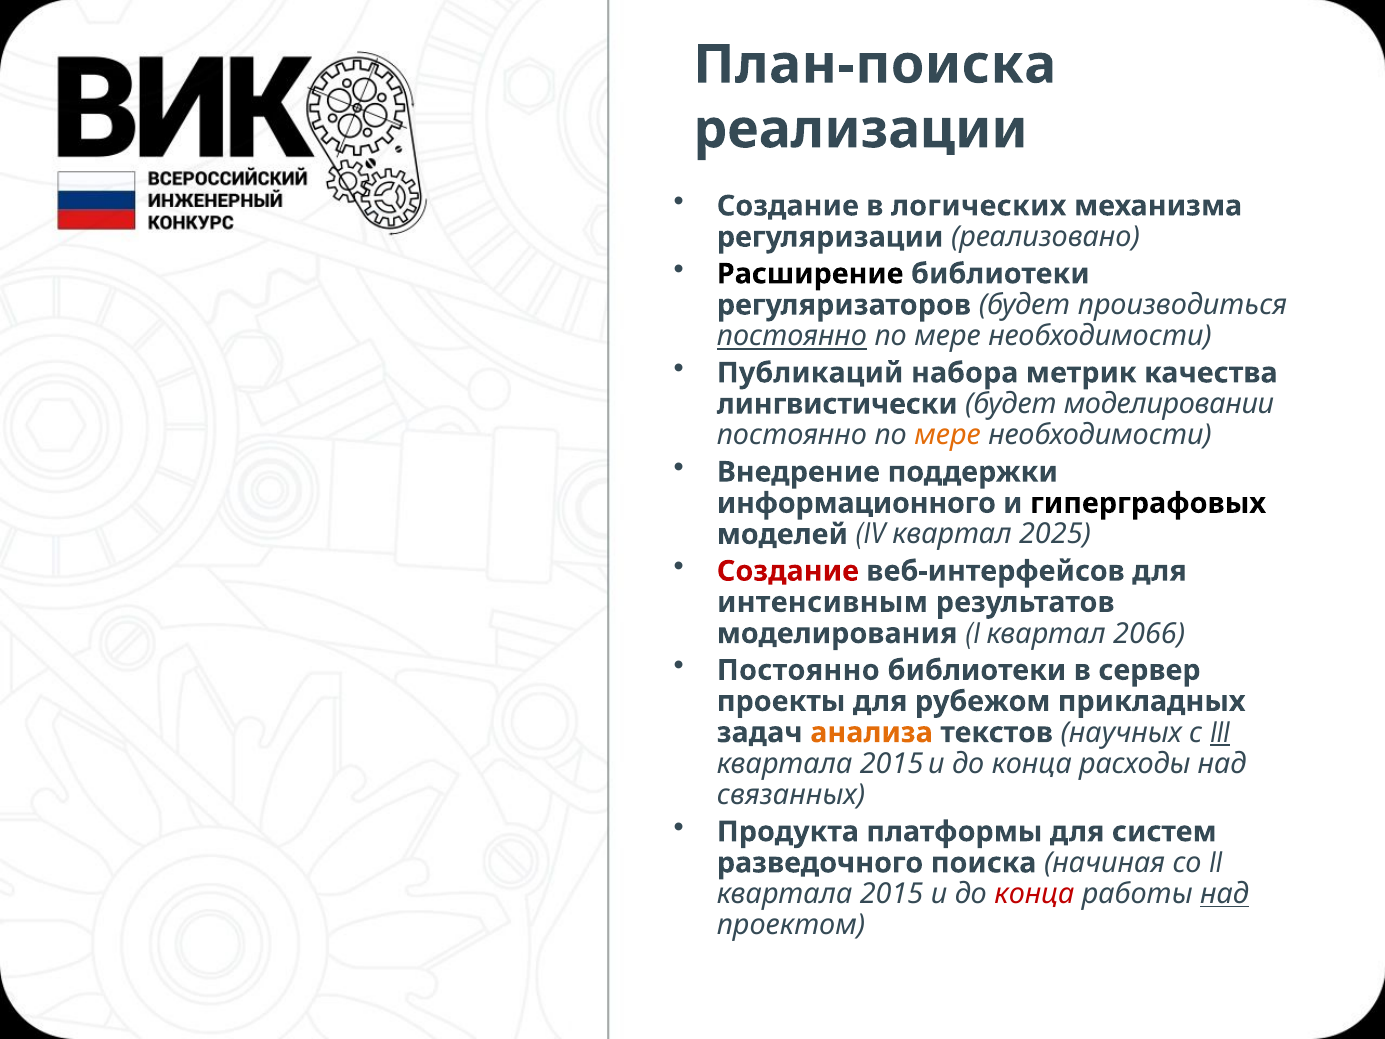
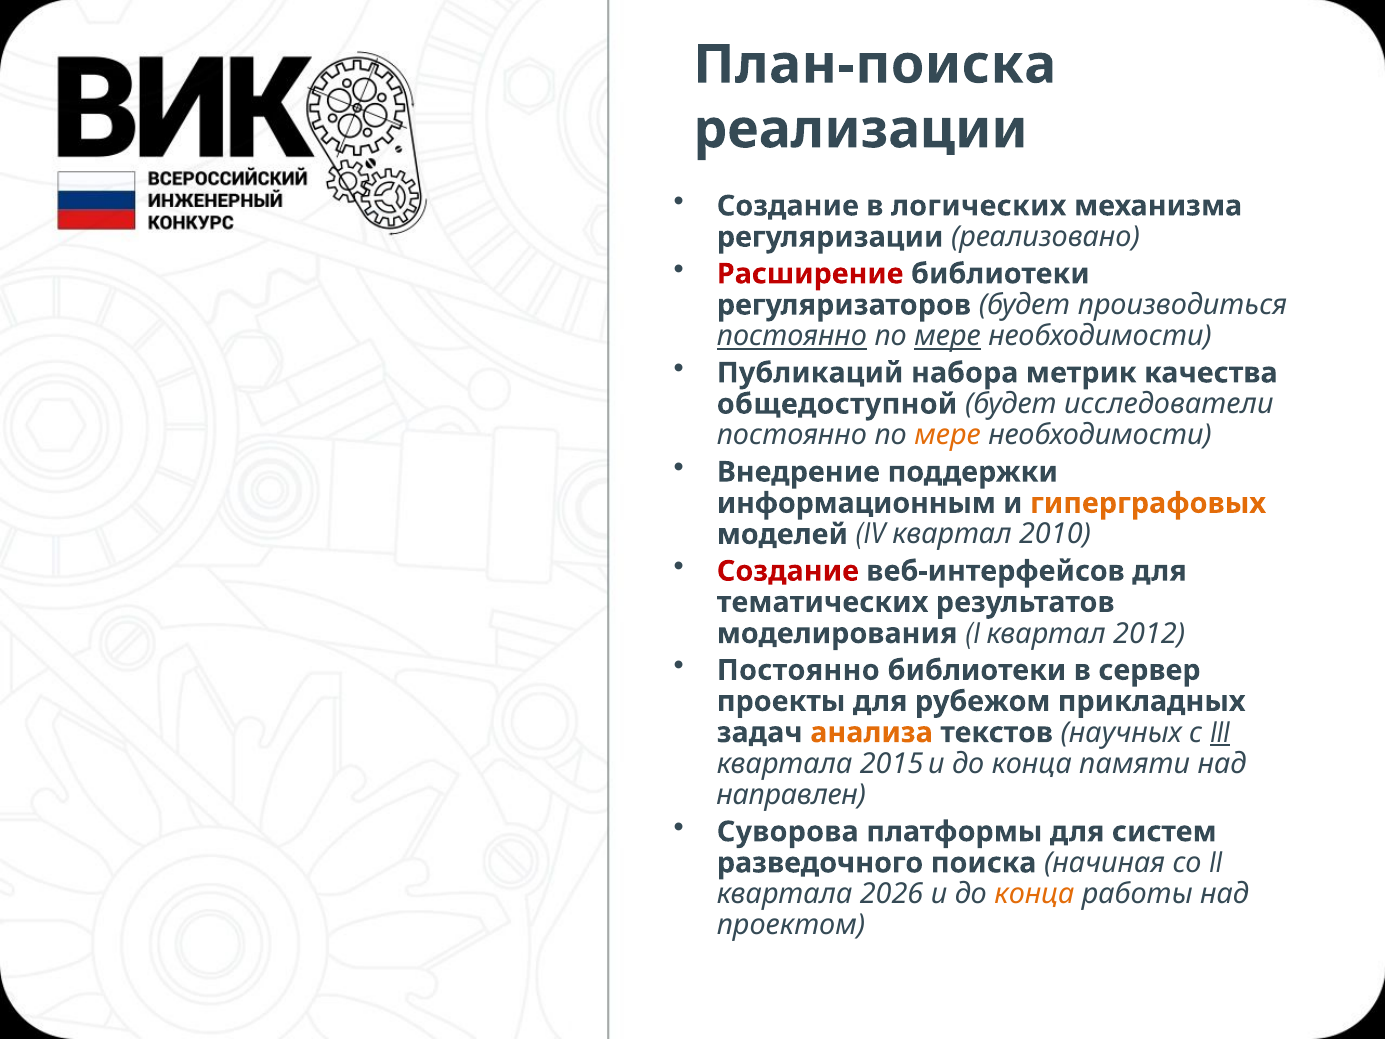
Расширение colour: black -> red
мере at (948, 336) underline: none -> present
лингвистически: лингвистически -> общедоступной
моделировании: моделировании -> исследователи
информационного: информационного -> информационным
гиперграфовых colour: black -> orange
2025: 2025 -> 2010
интенсивным: интенсивным -> тематических
2066: 2066 -> 2012
расходы: расходы -> памяти
связанных: связанных -> направлен
Продукта: Продукта -> Суворова
2015 at (892, 894): 2015 -> 2026
конца at (1034, 894) colour: red -> orange
над at (1225, 894) underline: present -> none
